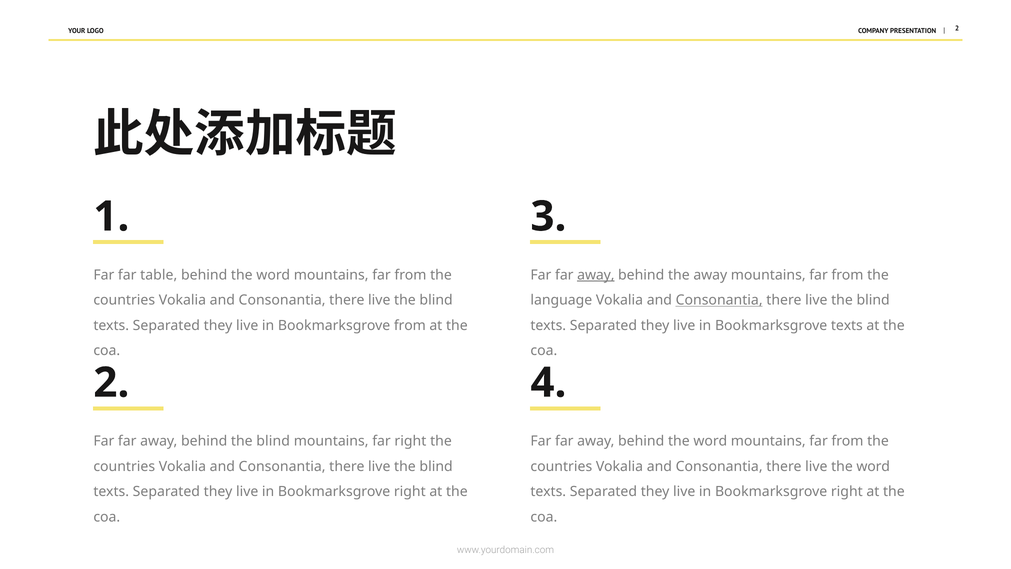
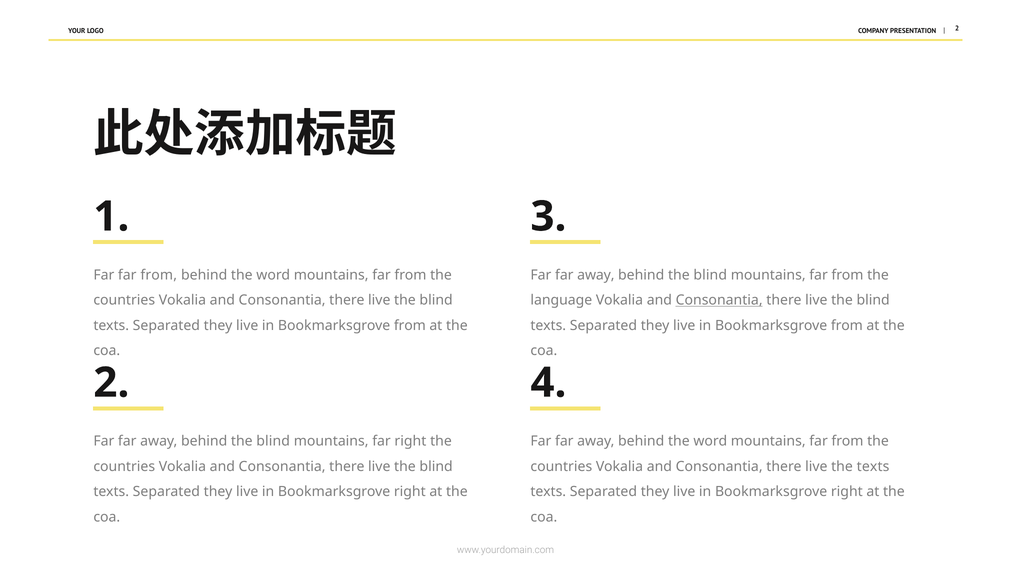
Far far table: table -> from
away at (596, 275) underline: present -> none
away at (710, 275): away -> blind
texts at (847, 325): texts -> from
live the word: word -> texts
